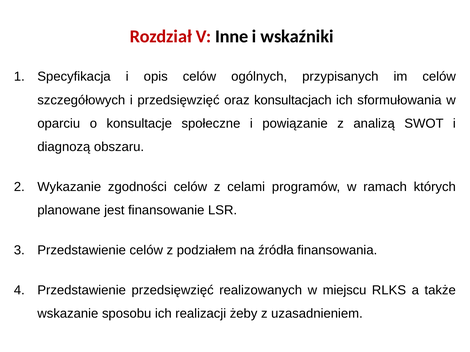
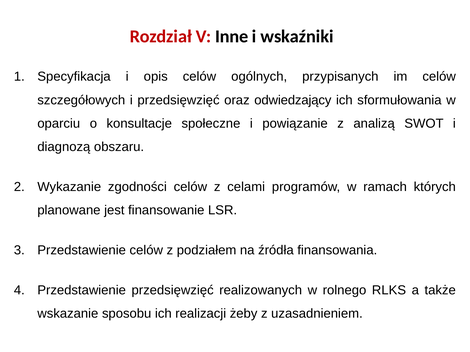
konsultacjach: konsultacjach -> odwiedzający
miejscu: miejscu -> rolnego
